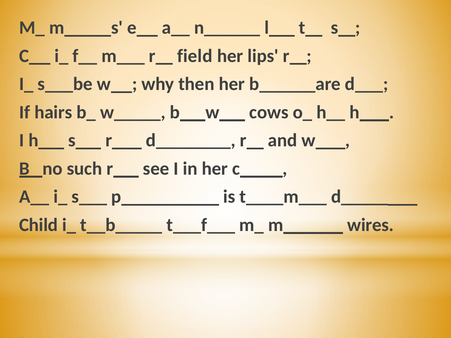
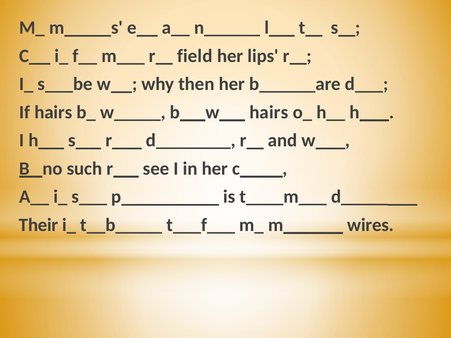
w cows: cows -> hairs
Child: Child -> Their
